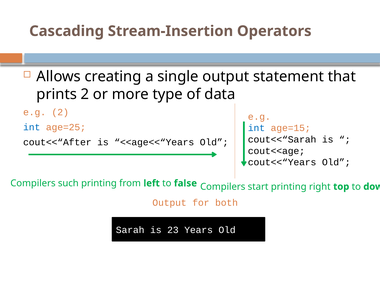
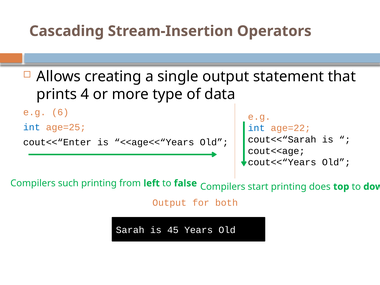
prints 2: 2 -> 4
e.g 2: 2 -> 6
age=15: age=15 -> age=22
cout<<“After: cout<<“After -> cout<<“Enter
right: right -> does
23: 23 -> 45
